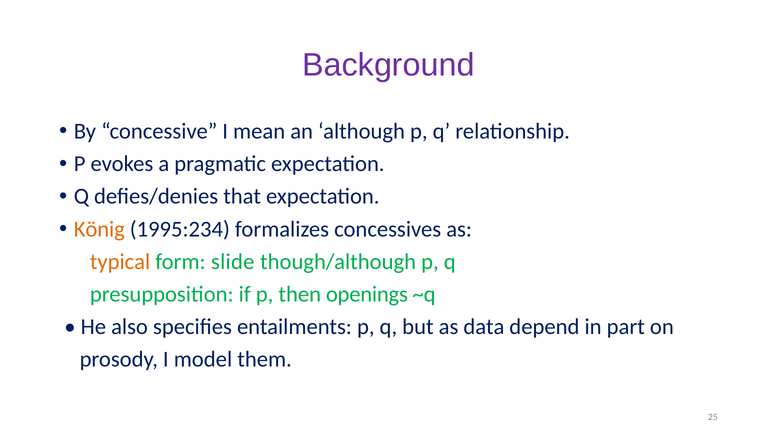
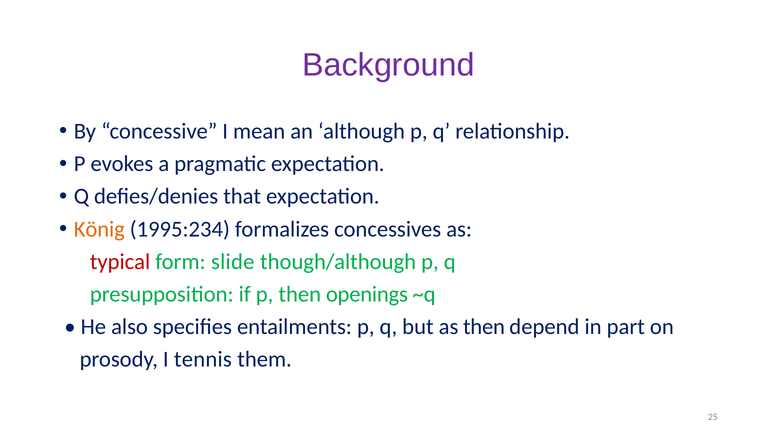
typical colour: orange -> red
as data: data -> then
model: model -> tennis
